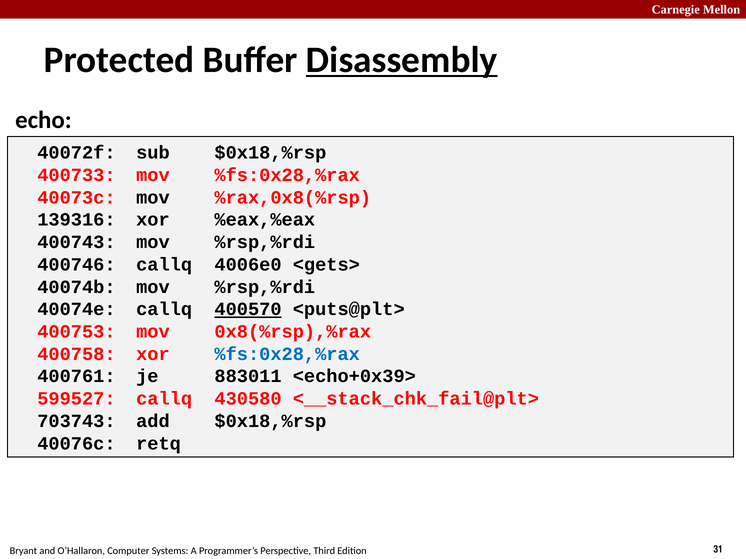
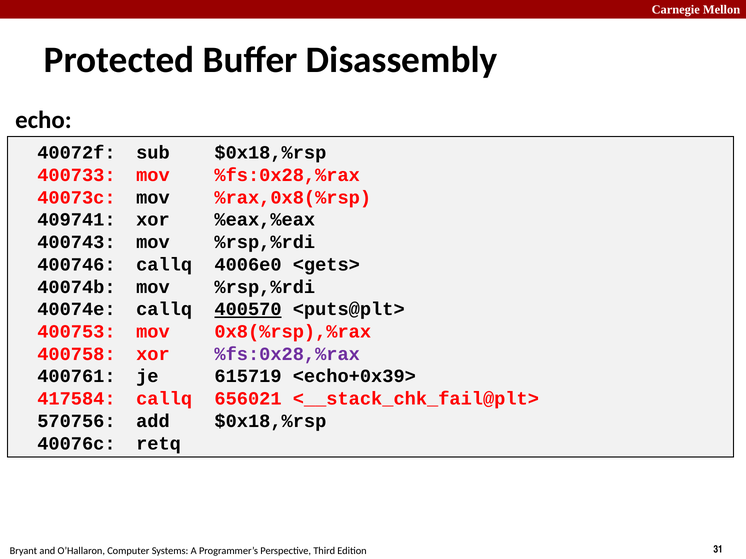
Disassembly underline: present -> none
139316: 139316 -> 409741
%fs:0x28,%rax at (287, 354) colour: blue -> purple
883011: 883011 -> 615719
599527: 599527 -> 417584
430580: 430580 -> 656021
703743: 703743 -> 570756
